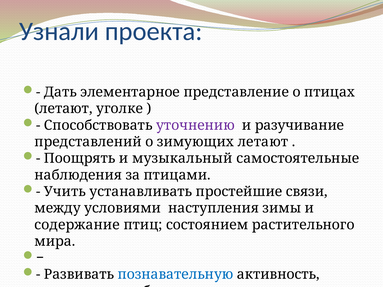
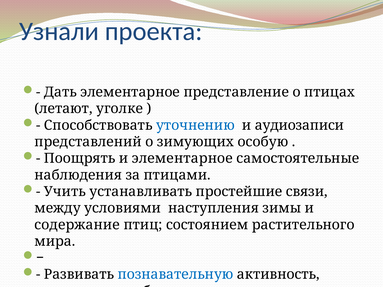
уточнению colour: purple -> blue
разучивание: разучивание -> аудиозаписи
зимующих летают: летают -> особую
и музыкальный: музыкальный -> элементарное
